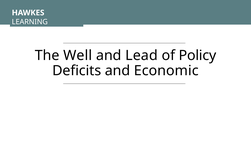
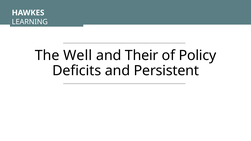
Lead: Lead -> Their
Economic: Economic -> Persistent
